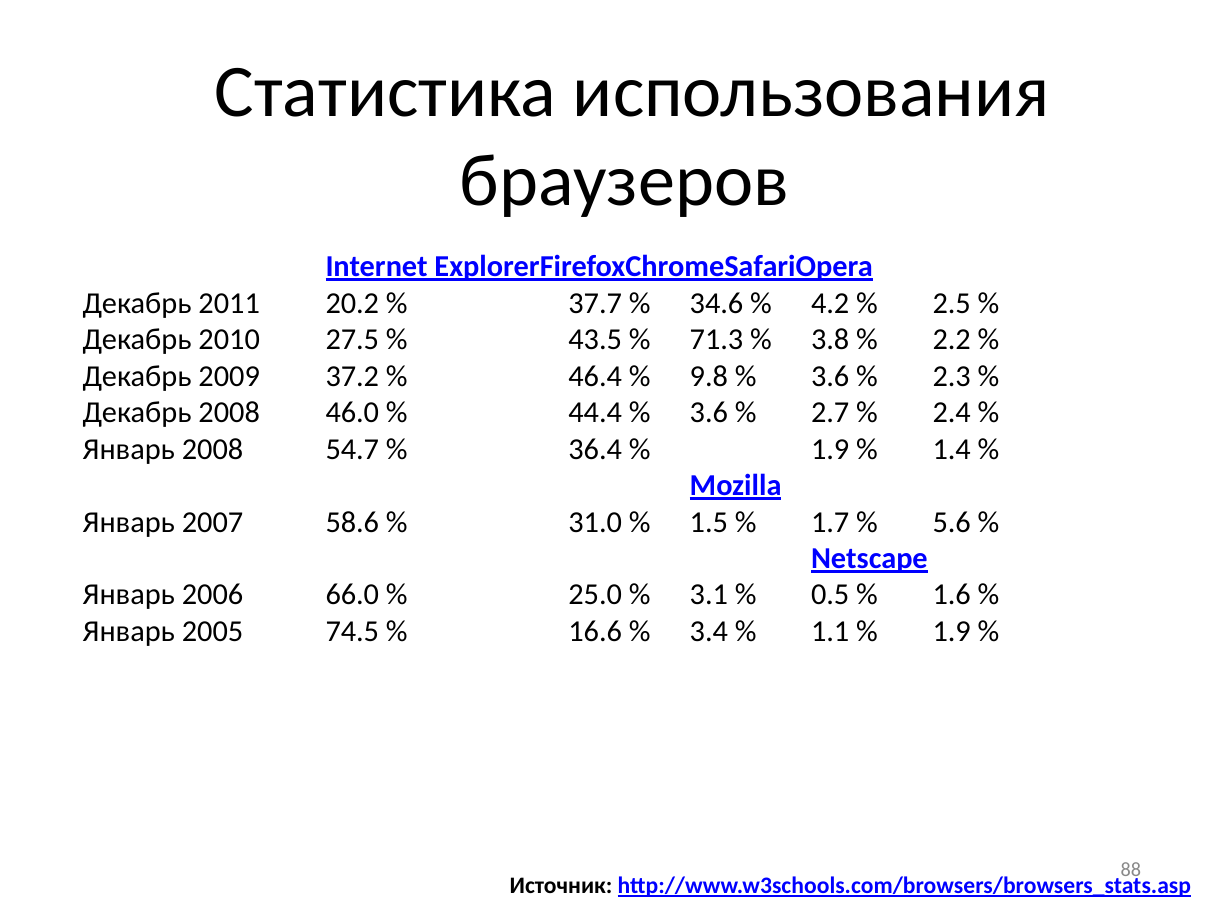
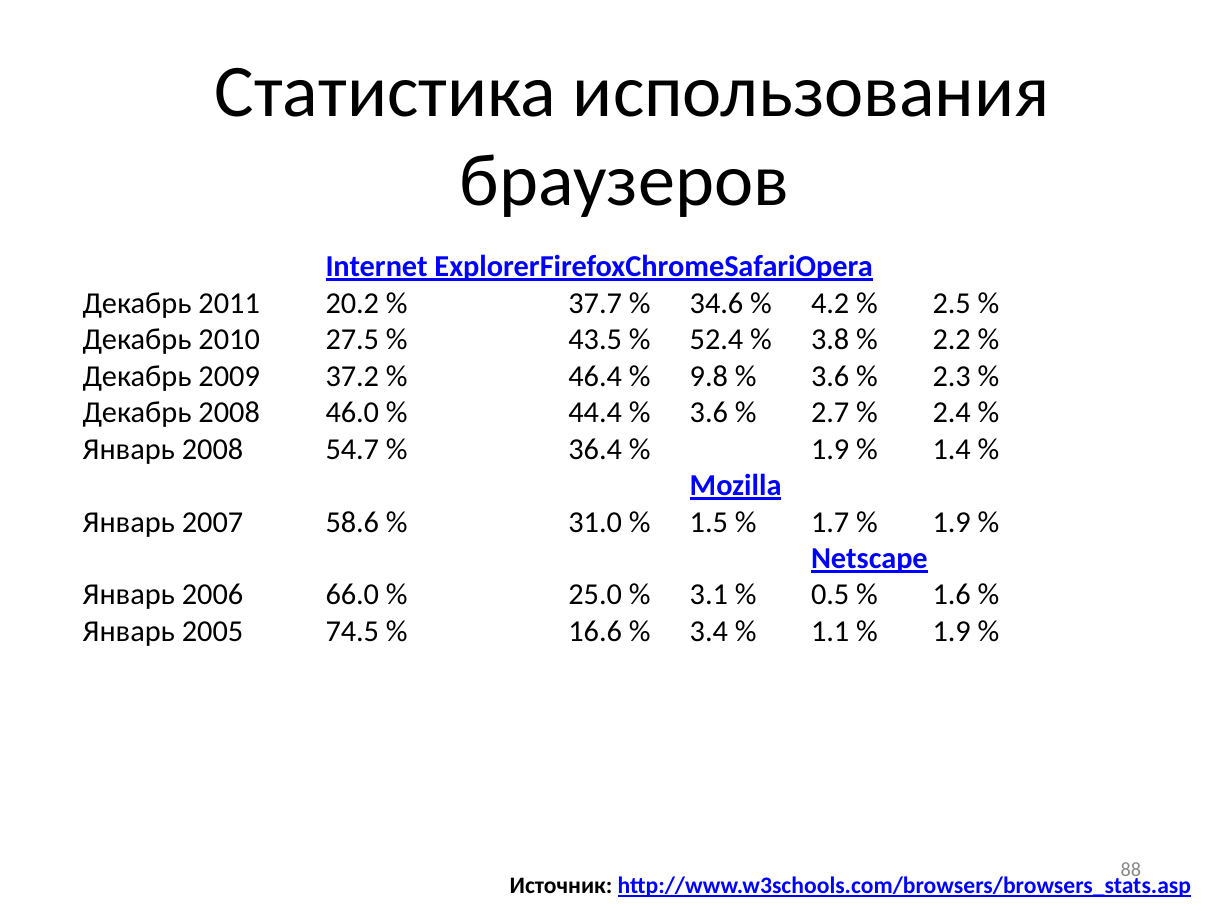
71.3: 71.3 -> 52.4
5.6 at (952, 522): 5.6 -> 1.9
